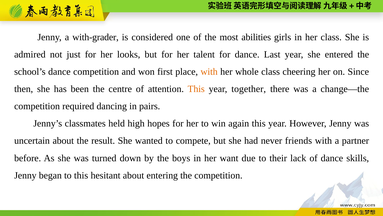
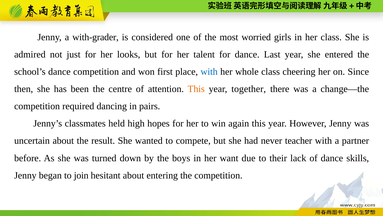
abilities: abilities -> worried
with at (209, 72) colour: orange -> blue
friends: friends -> teacher
to this: this -> join
